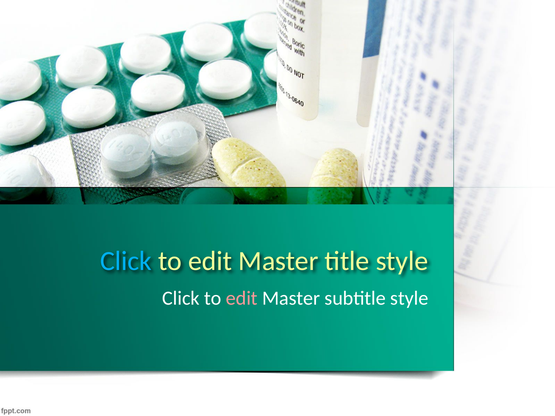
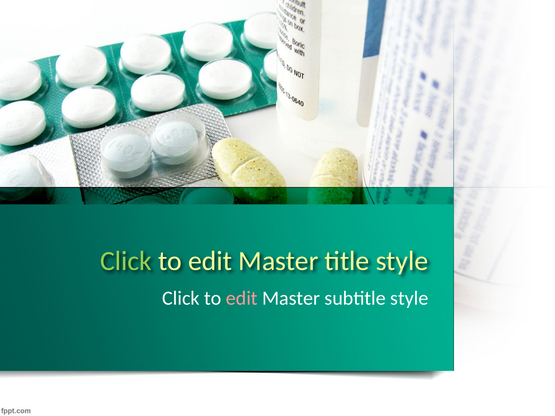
Click at (126, 261) colour: light blue -> light green
